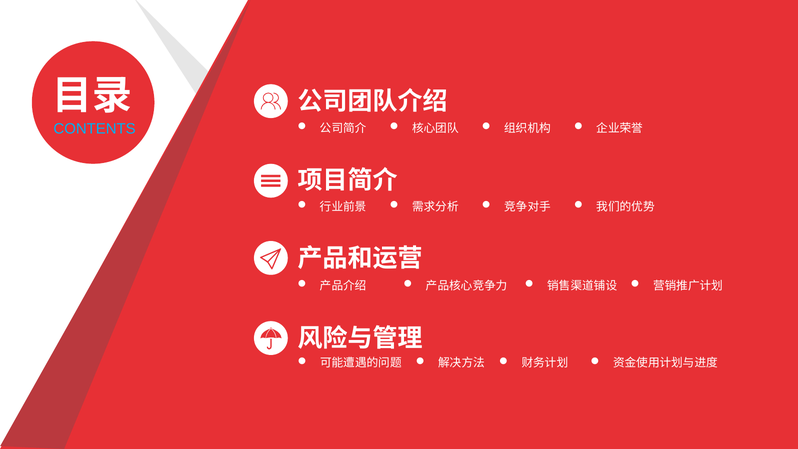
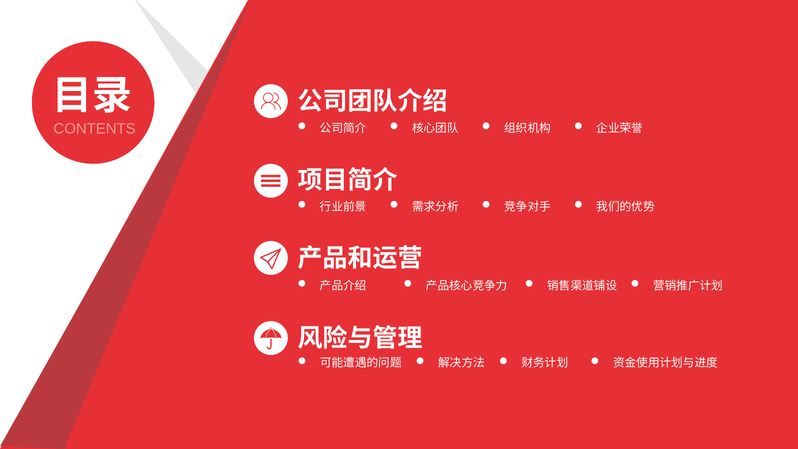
CONTENTS colour: light blue -> pink
